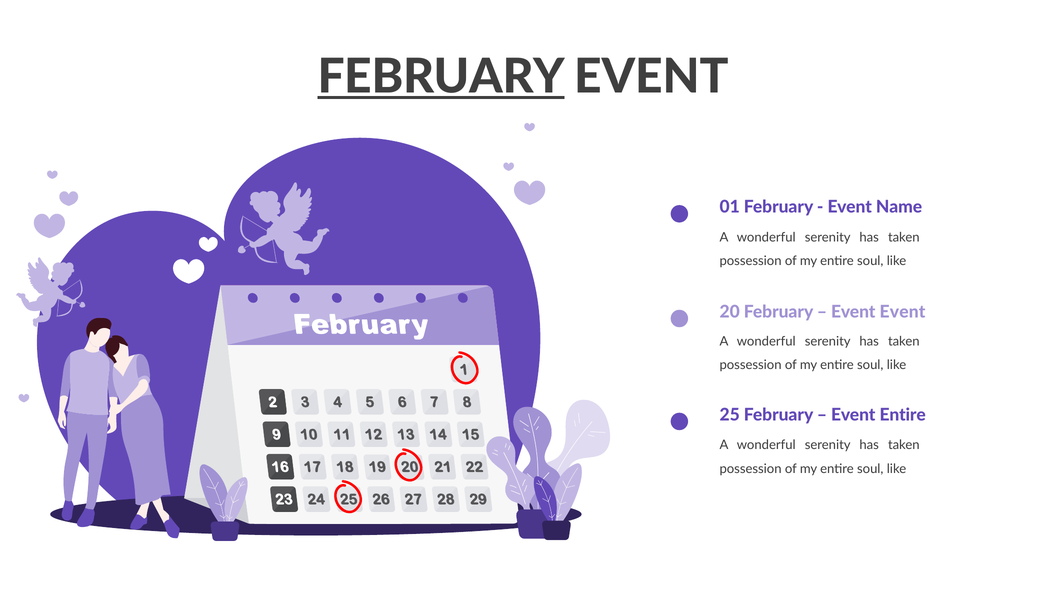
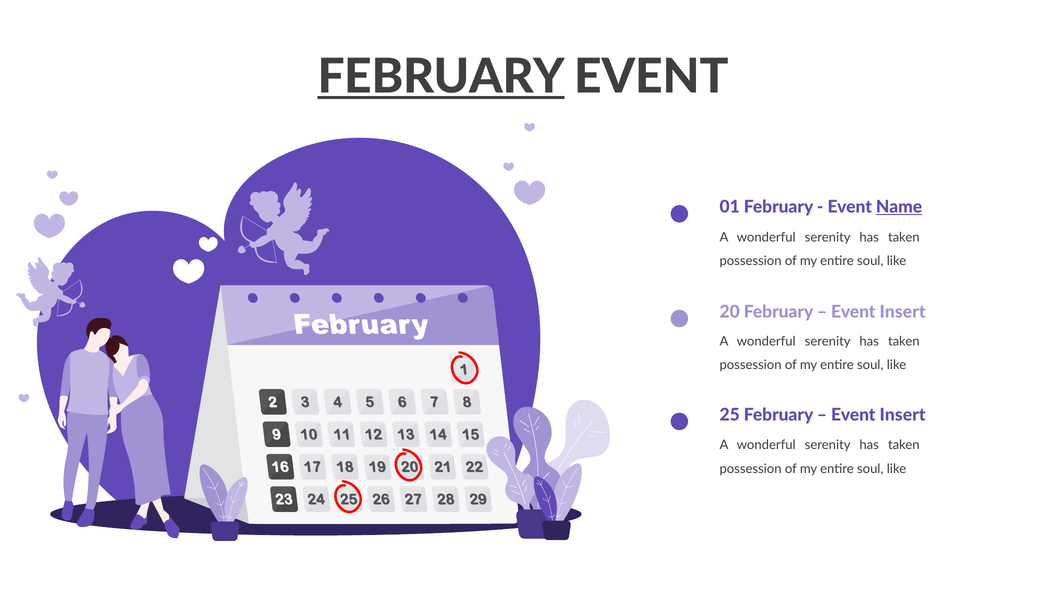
Name underline: none -> present
Event at (903, 312): Event -> Insert
Entire at (903, 415): Entire -> Insert
